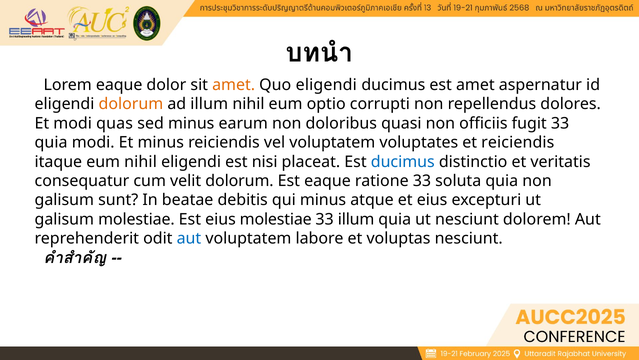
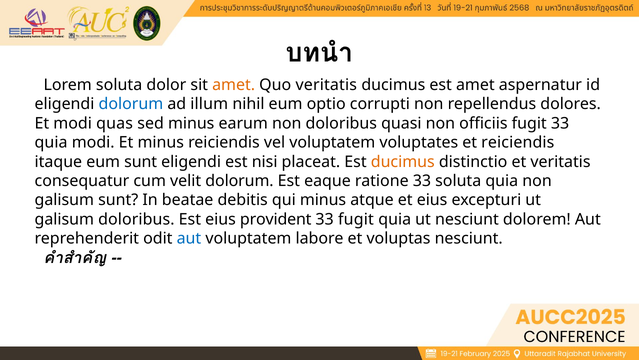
Lorem eaque: eaque -> soluta
Quo eligendi: eligendi -> veritatis
dolorum at (131, 104) colour: orange -> blue
eum nihil: nihil -> sunt
ducimus at (403, 161) colour: blue -> orange
galisum molestiae: molestiae -> doloribus
eius molestiae: molestiae -> provident
33 illum: illum -> fugit
